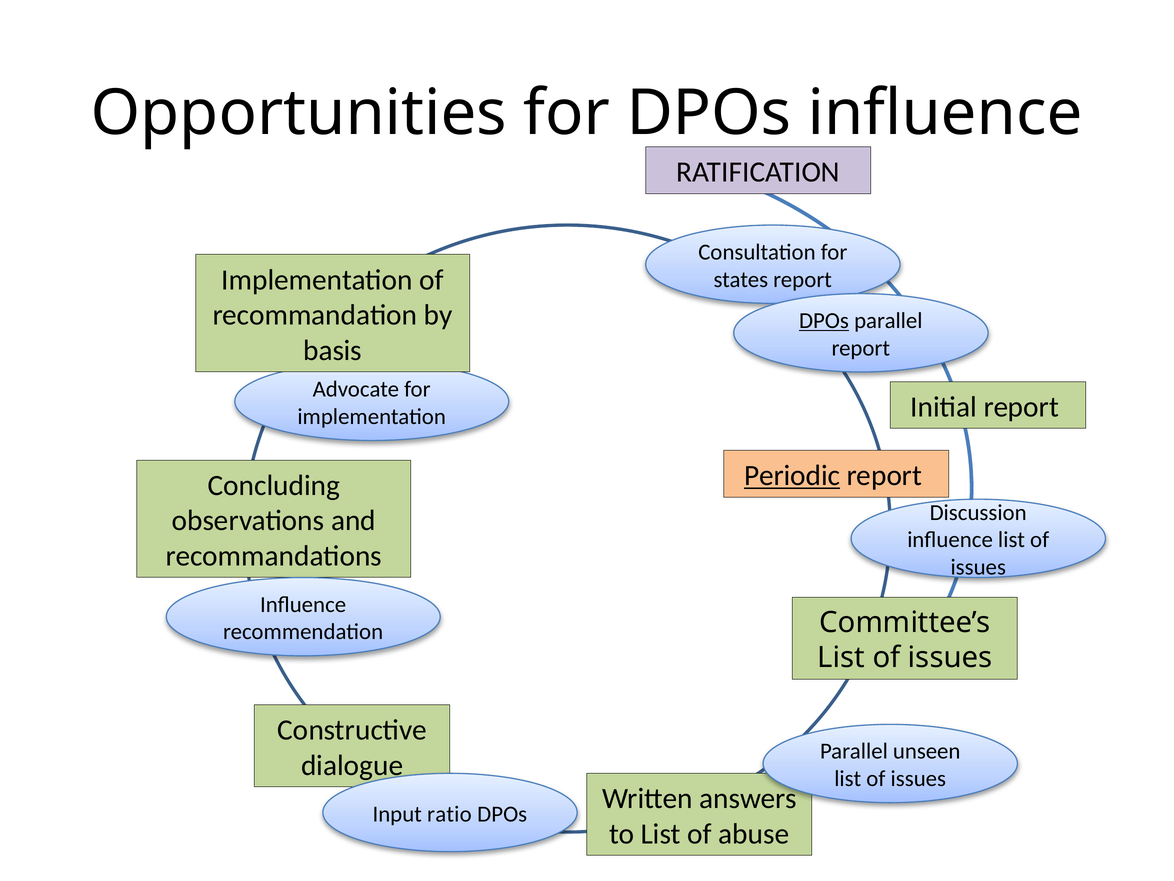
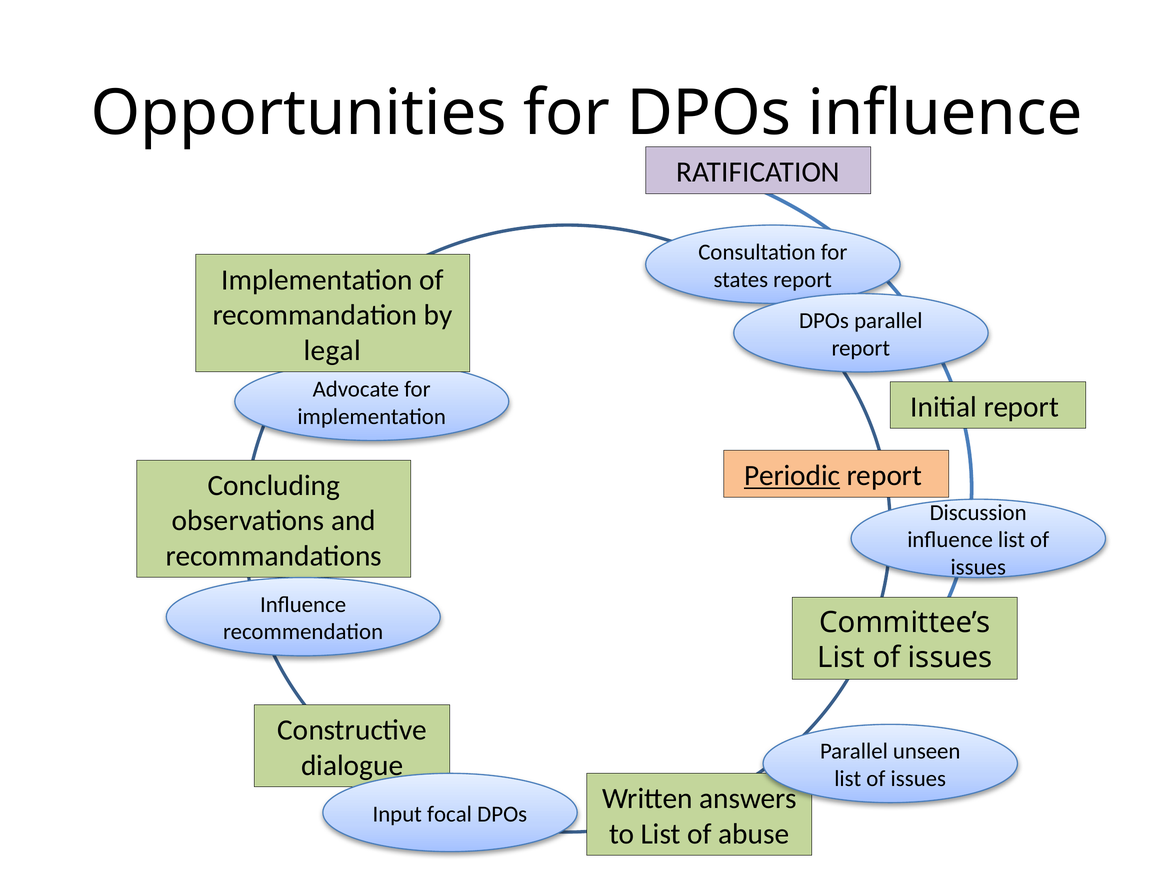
DPOs at (824, 320) underline: present -> none
basis: basis -> legal
ratio: ratio -> focal
